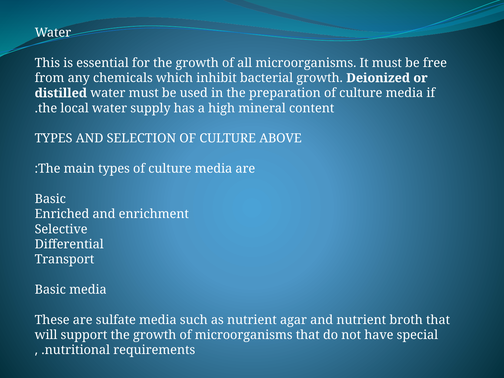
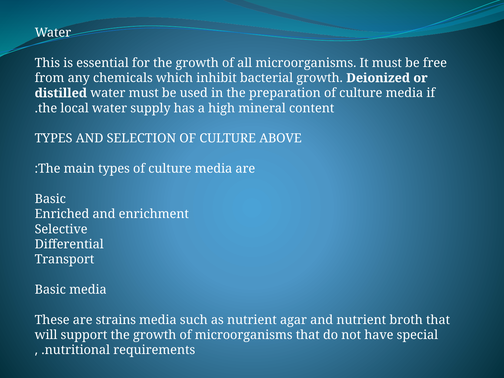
sulfate: sulfate -> strains
